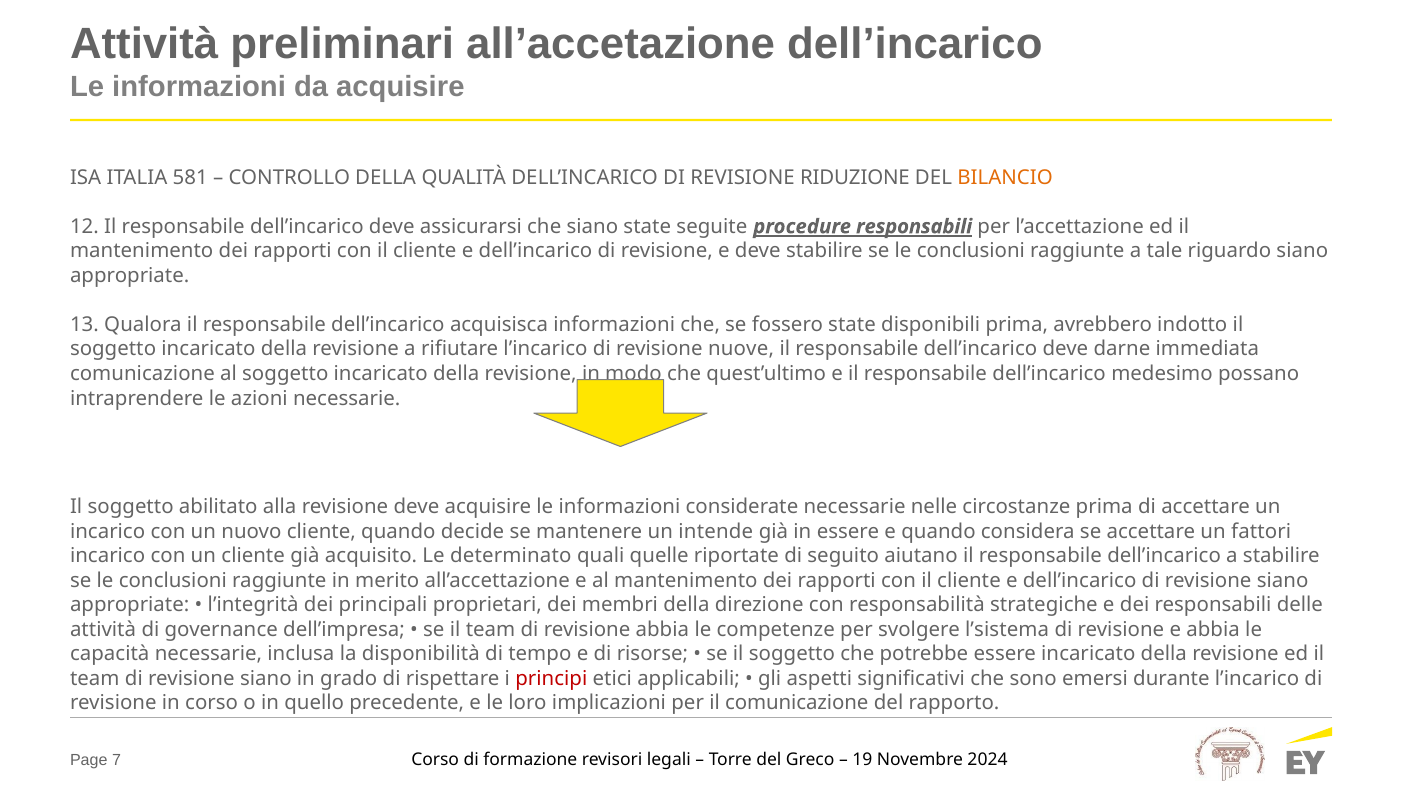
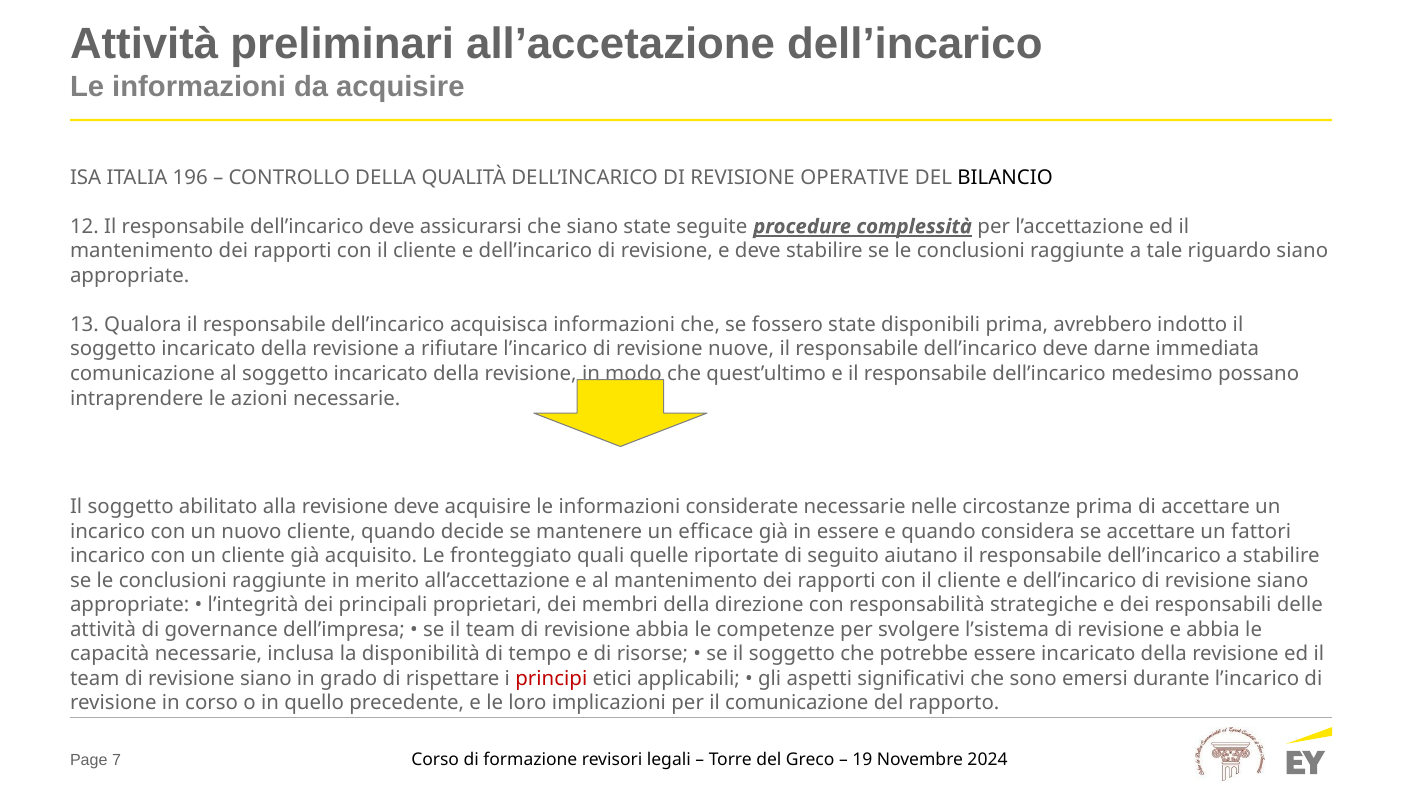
581: 581 -> 196
RIDUZIONE: RIDUZIONE -> OPERATIVE
BILANCIO colour: orange -> black
procedure responsabili: responsabili -> complessità
intende: intende -> efficace
determinato: determinato -> fronteggiato
